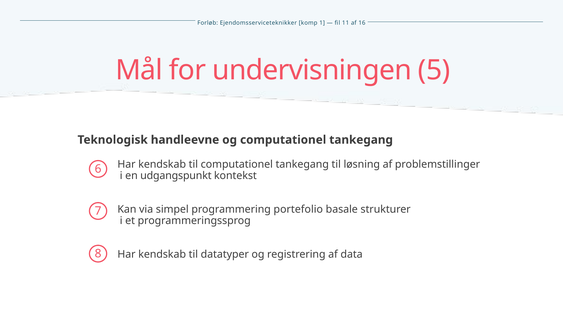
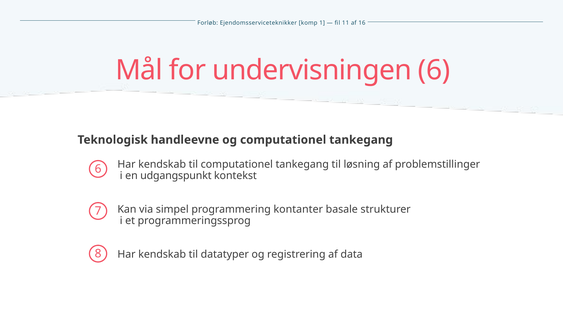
undervisningen 5: 5 -> 6
portefolio: portefolio -> kontanter
